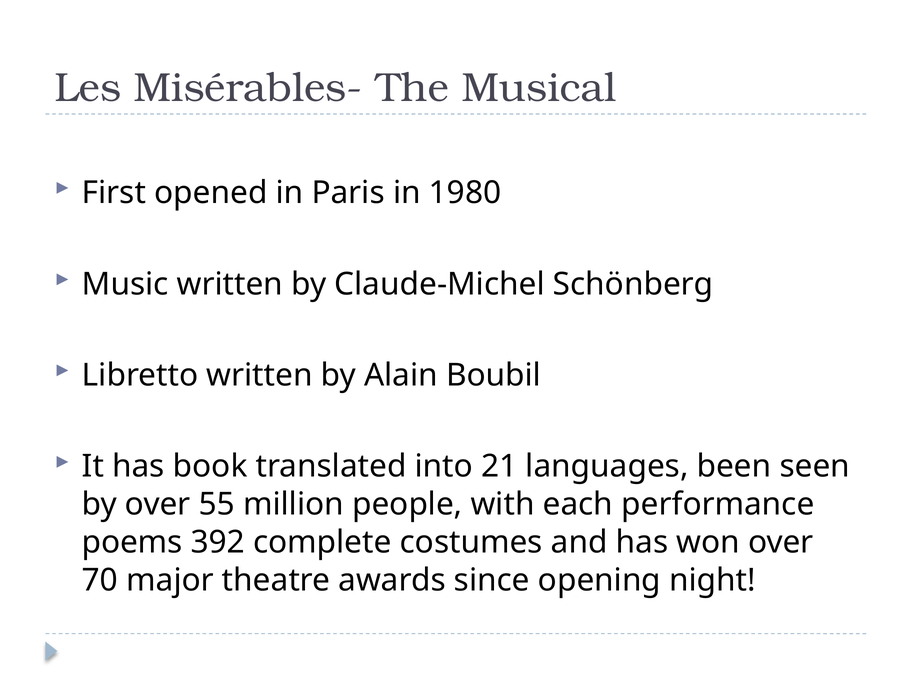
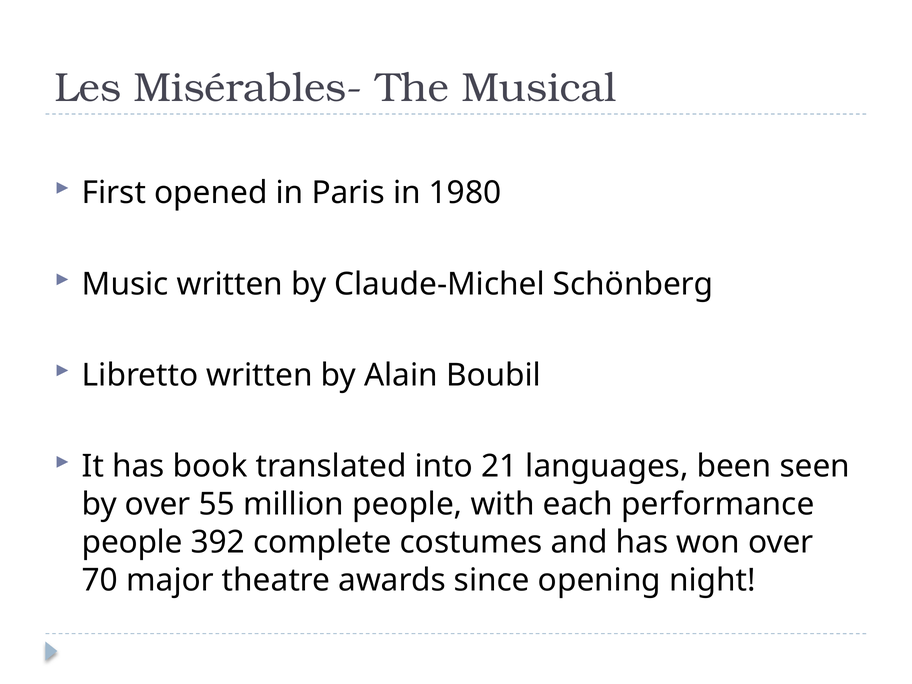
poems at (132, 542): poems -> people
